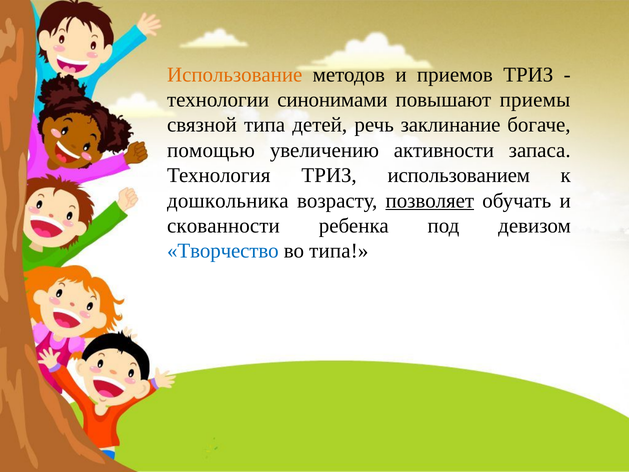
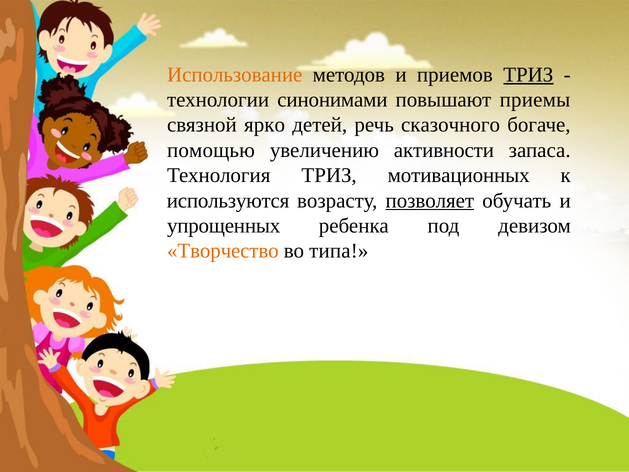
ТРИЗ at (528, 75) underline: none -> present
связной типа: типа -> ярко
заклинание: заклинание -> сказочного
использованием: использованием -> мотивационных
дошкольника: дошкольника -> используются
скованности: скованности -> упрощенных
Творчество colour: blue -> orange
